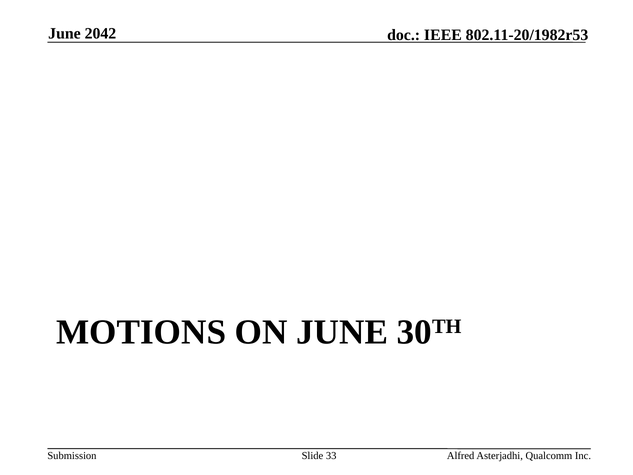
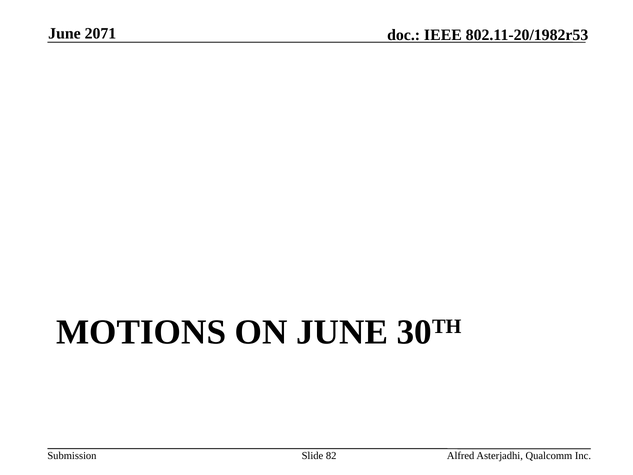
2042: 2042 -> 2071
33: 33 -> 82
